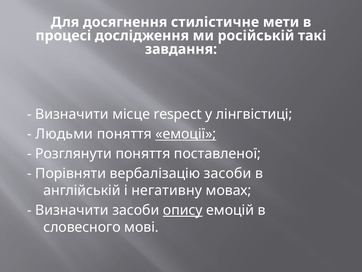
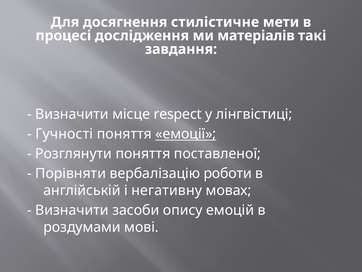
російській: російській -> матеріалів
Людьми: Людьми -> Гучності
вербалізацію засоби: засоби -> роботи
опису underline: present -> none
словесного: словесного -> роздумами
